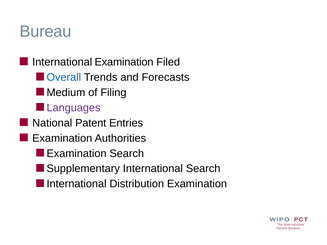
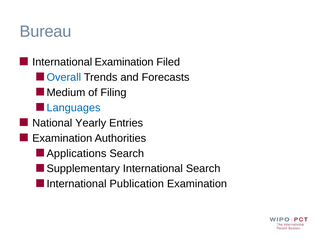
Languages colour: purple -> blue
Patent: Patent -> Yearly
Examination at (77, 154): Examination -> Applications
Distribution: Distribution -> Publication
